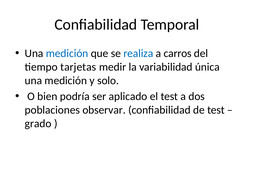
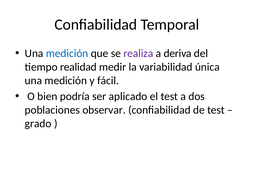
realiza colour: blue -> purple
carros: carros -> deriva
tarjetas: tarjetas -> realidad
solo: solo -> fácil
